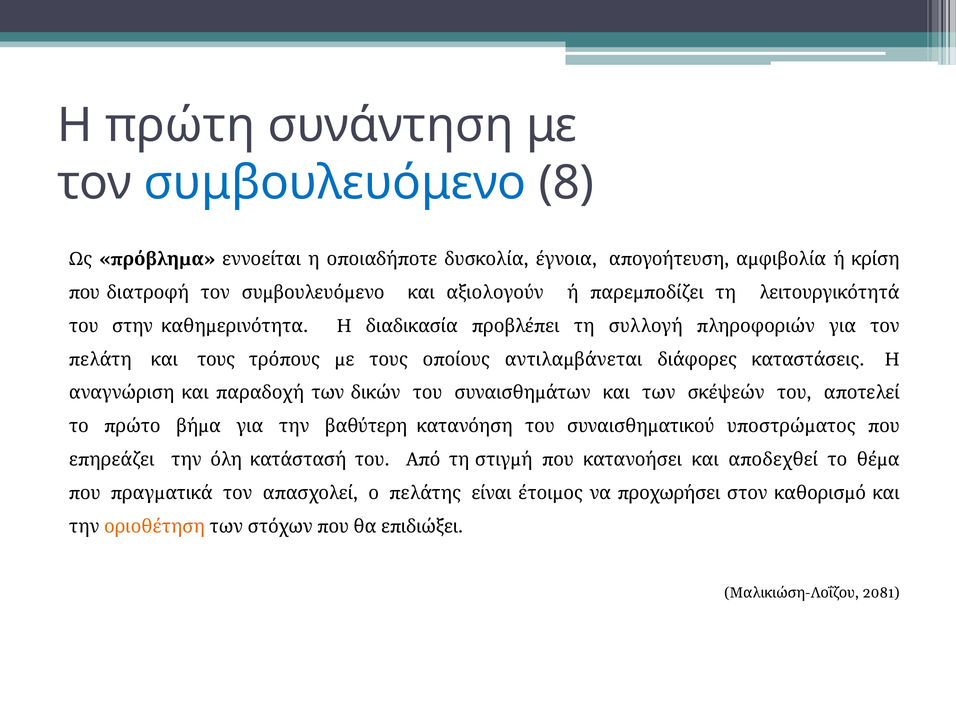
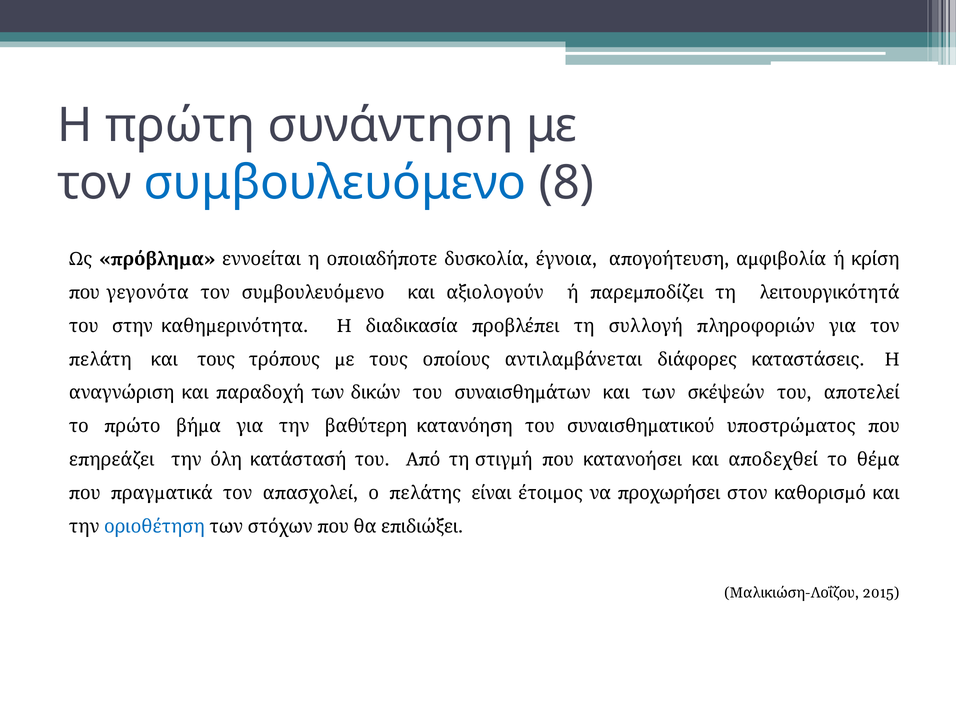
διατροφή: διατροφή -> γεγονότα
οριοθέτηση colour: orange -> blue
2081: 2081 -> 2015
